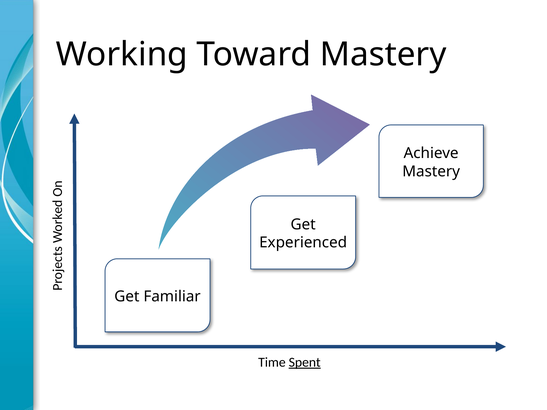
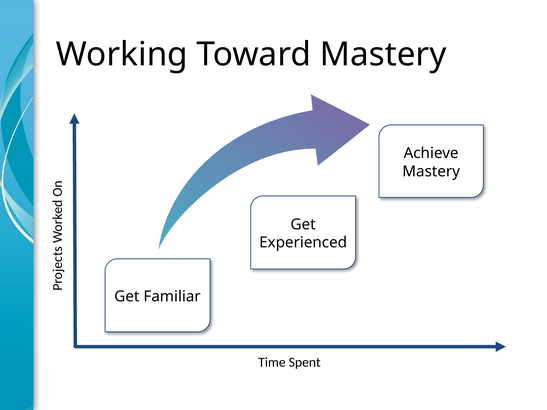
Spent underline: present -> none
